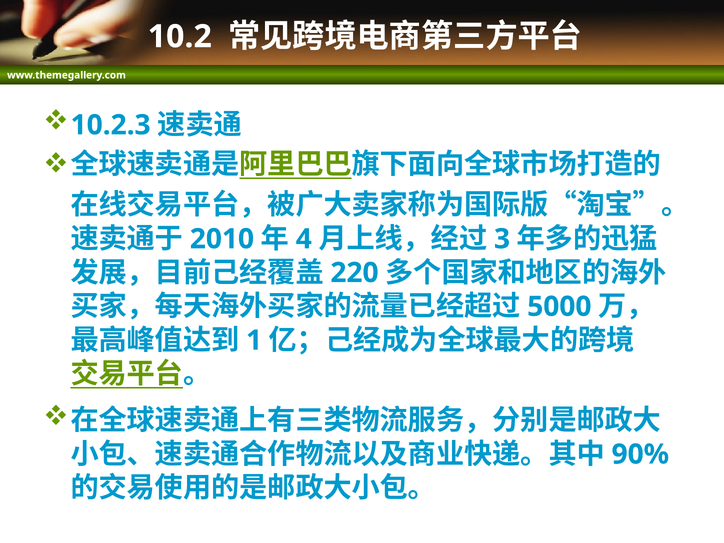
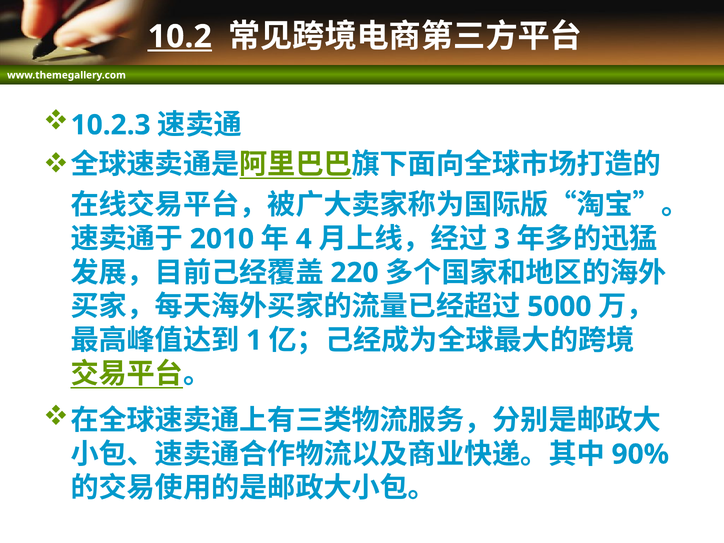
10.2 underline: none -> present
